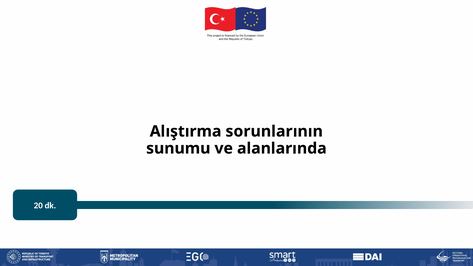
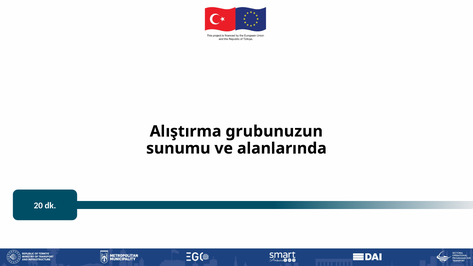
sorunlarının: sorunlarının -> grubunuzun
